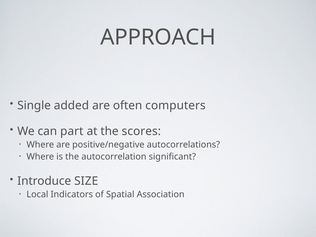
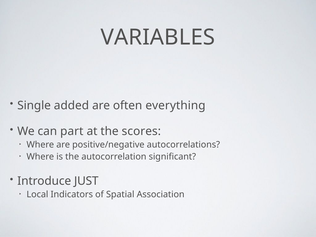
APPROACH: APPROACH -> VARIABLES
computers: computers -> everything
SIZE: SIZE -> JUST
